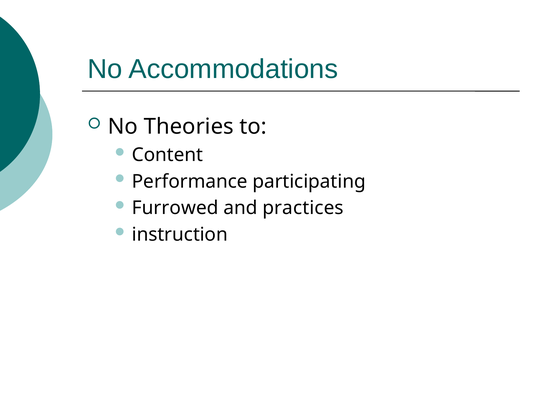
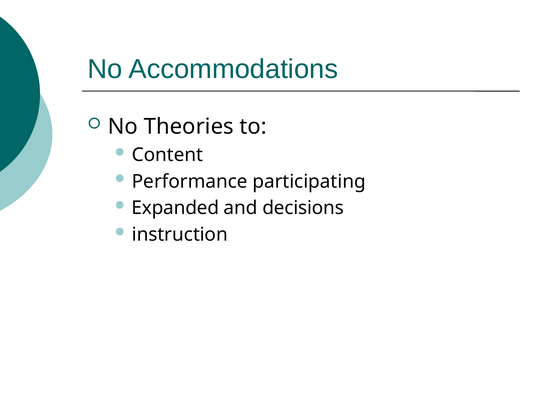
Furrowed: Furrowed -> Expanded
practices: practices -> decisions
